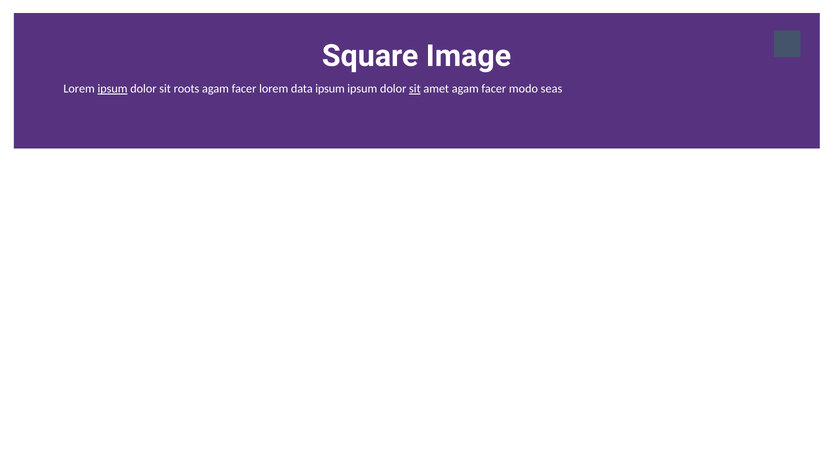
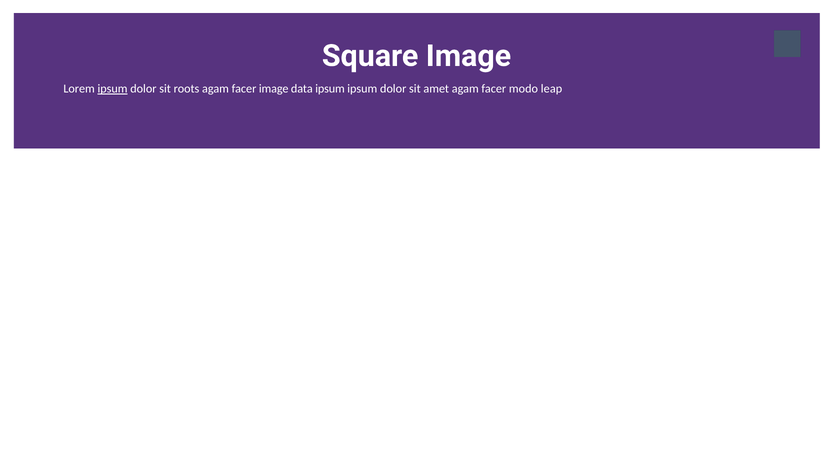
facer lorem: lorem -> image
sit at (415, 89) underline: present -> none
seas: seas -> leap
